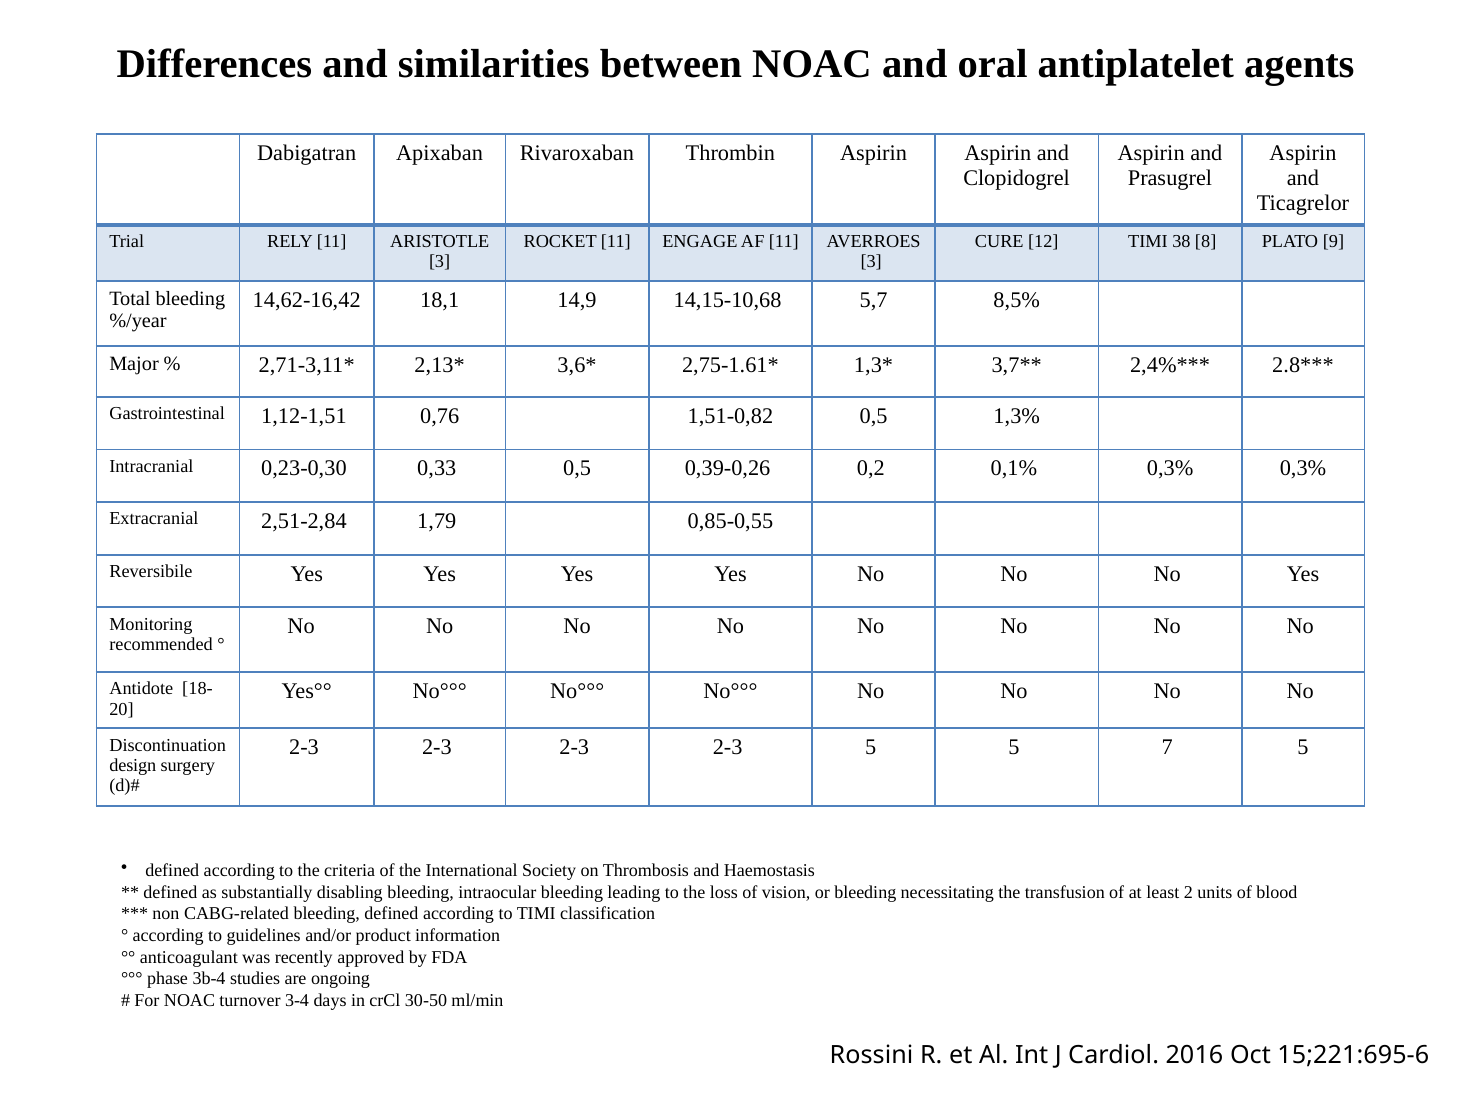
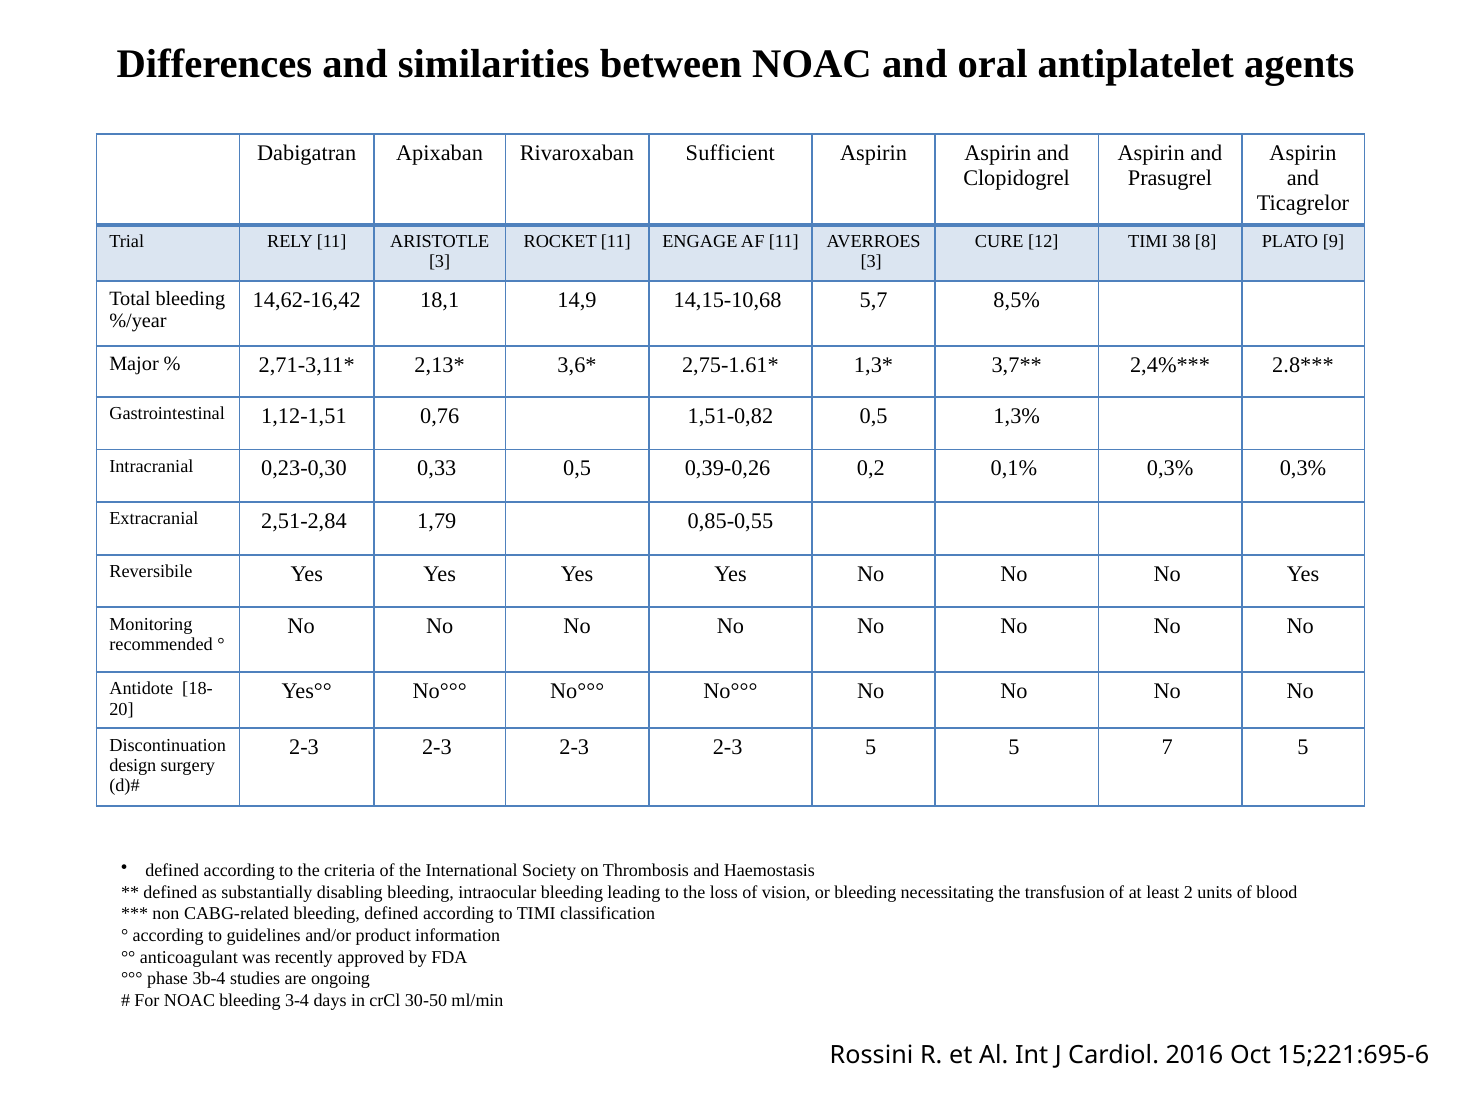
Thrombin: Thrombin -> Sufficient
NOAC turnover: turnover -> bleeding
